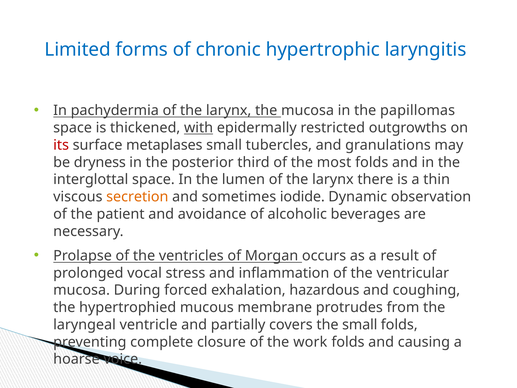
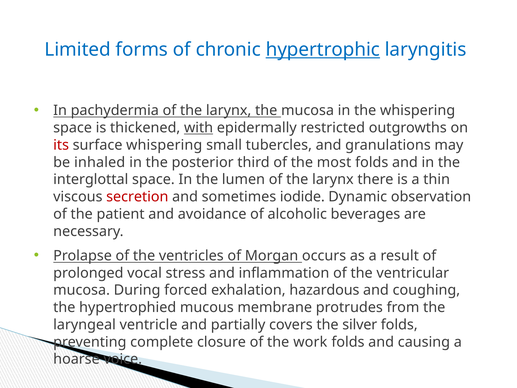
hypertrophic underline: none -> present
the papillomas: papillomas -> whispering
surface metaplases: metaplases -> whispering
dryness: dryness -> inhaled
secretion colour: orange -> red
the small: small -> silver
